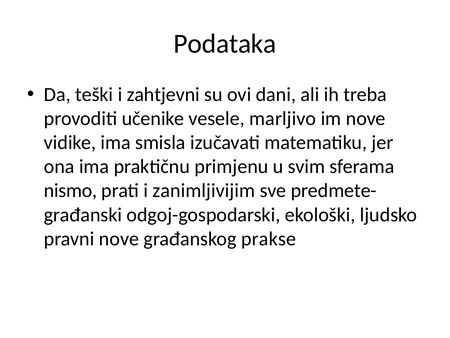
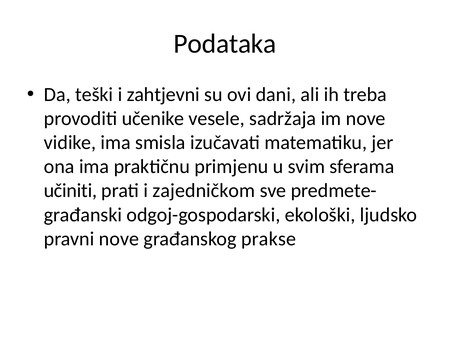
marljivo: marljivo -> sadržaja
nismo: nismo -> učiniti
zanimljivijim: zanimljivijim -> zajedničkom
